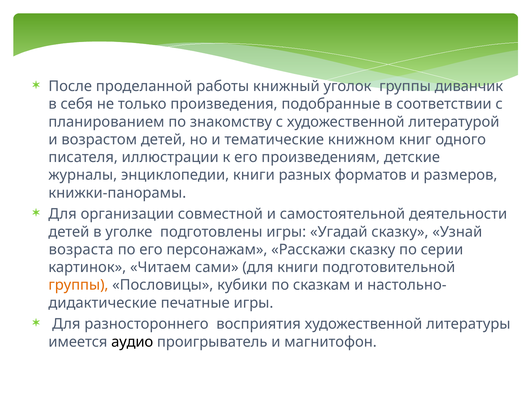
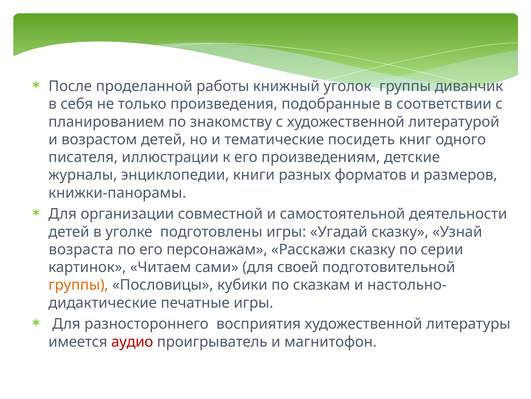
книжном: книжном -> посидеть
для книги: книги -> своей
аудио colour: black -> red
